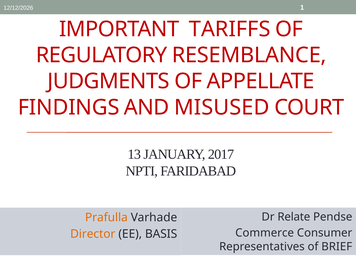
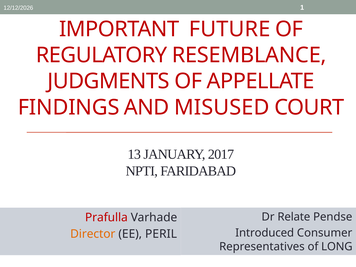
TARIFFS: TARIFFS -> FUTURE
Prafulla colour: orange -> red
Commerce: Commerce -> Introduced
BASIS: BASIS -> PERIL
BRIEF: BRIEF -> LONG
